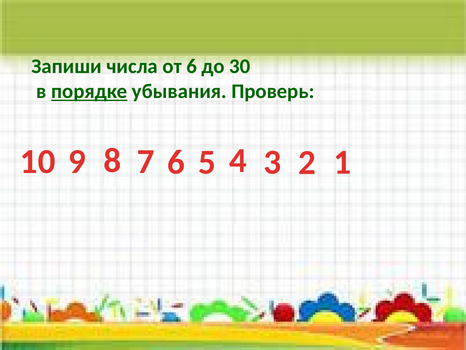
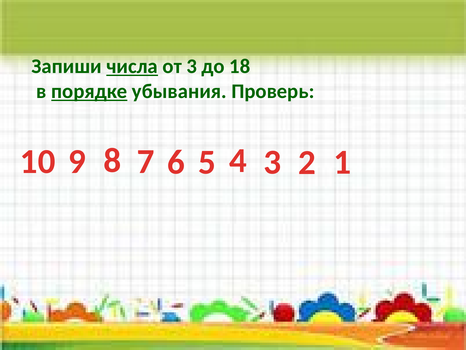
числа underline: none -> present
от 6: 6 -> 3
30: 30 -> 18
